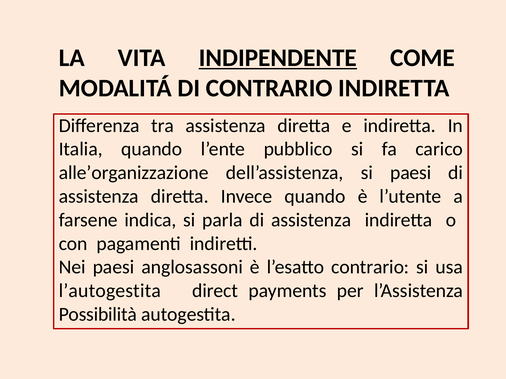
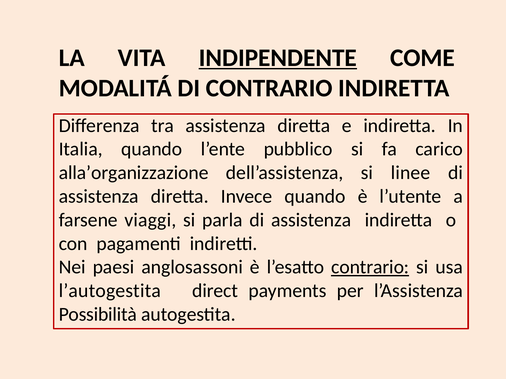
alle’organizzazione: alle’organizzazione -> alla’organizzazione
si paesi: paesi -> linee
indica: indica -> viaggi
contrario at (370, 267) underline: none -> present
